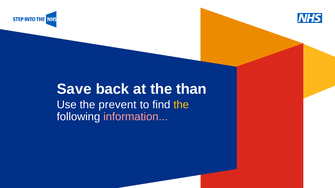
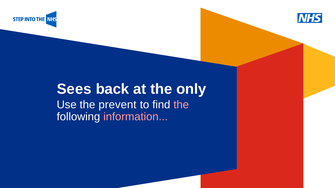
Save: Save -> Sees
than: than -> only
the at (181, 105) colour: yellow -> pink
